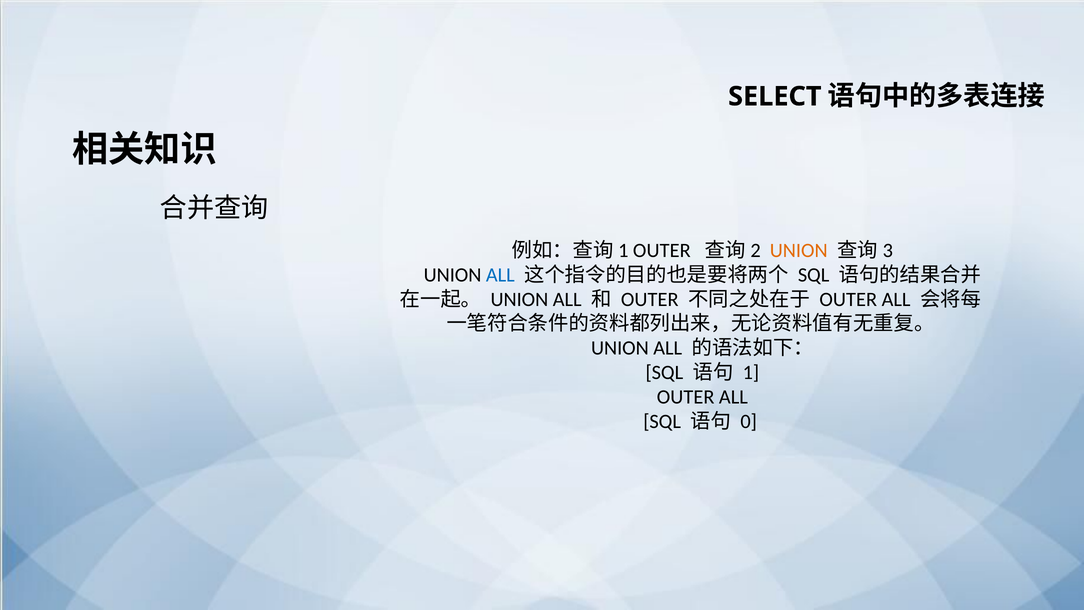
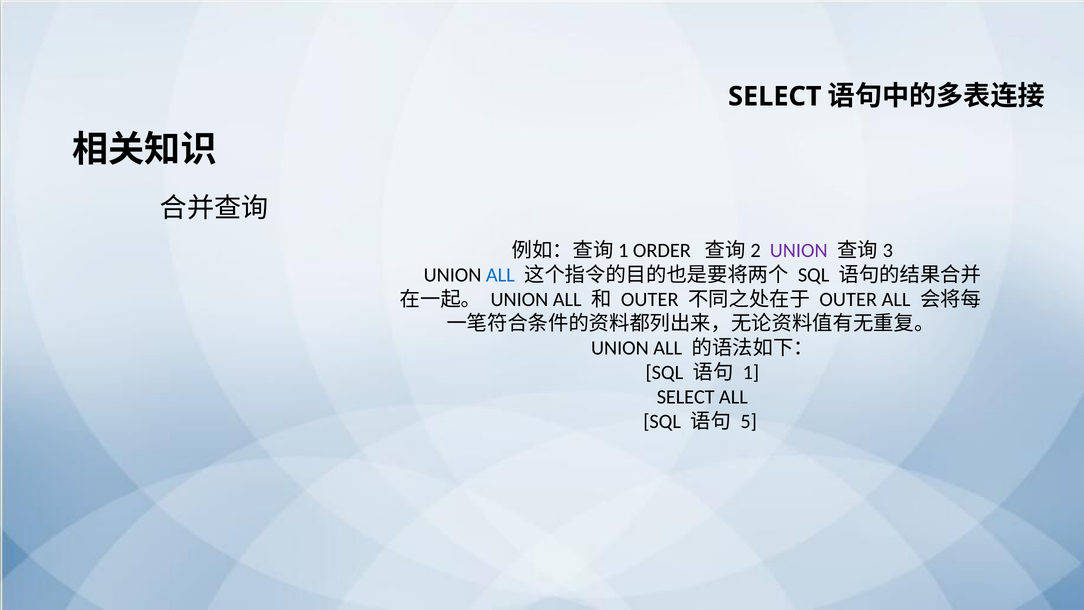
OUTER at (662, 250): OUTER -> ORDER
UNION at (799, 250) colour: orange -> purple
OUTER at (686, 397): OUTER -> SELECT
0: 0 -> 5
